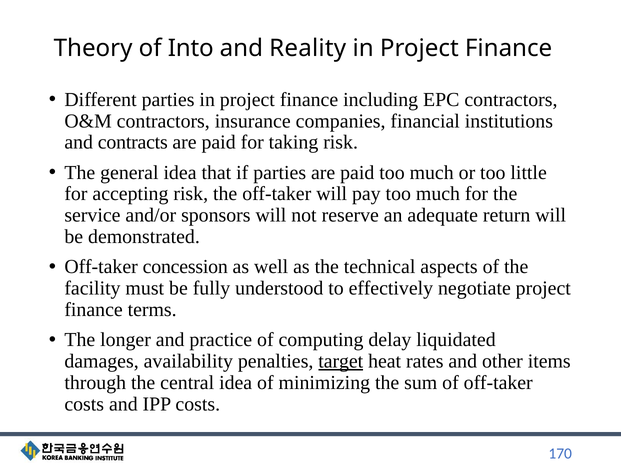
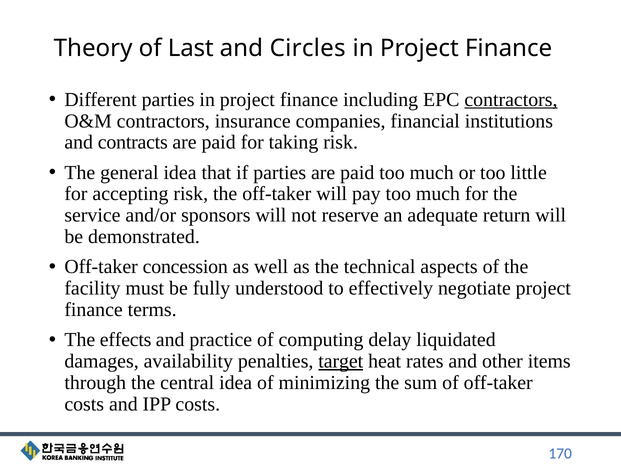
Into: Into -> Last
Reality: Reality -> Circles
contractors at (511, 99) underline: none -> present
longer: longer -> effects
